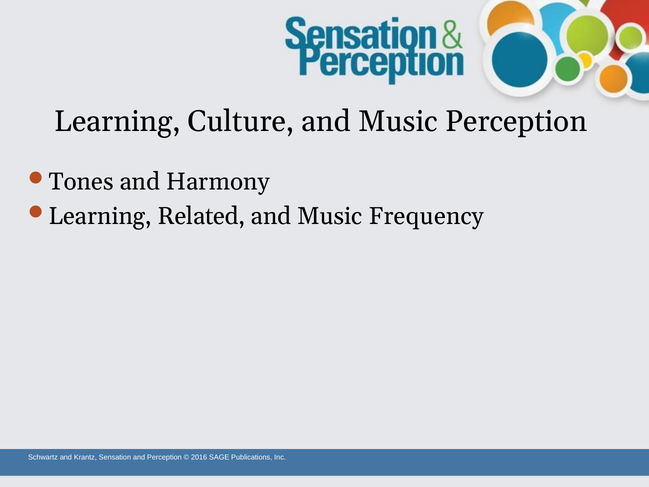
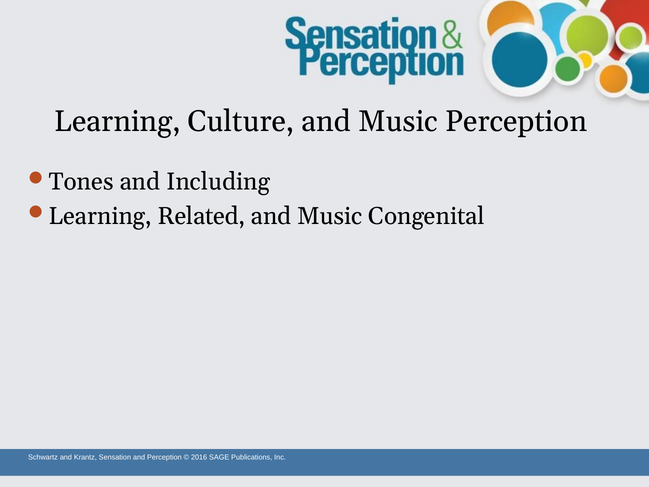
Harmony: Harmony -> Including
Frequency: Frequency -> Congenital
